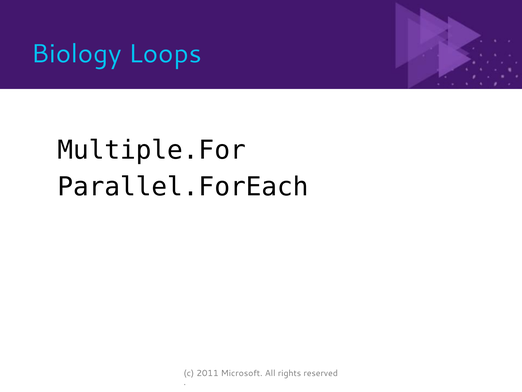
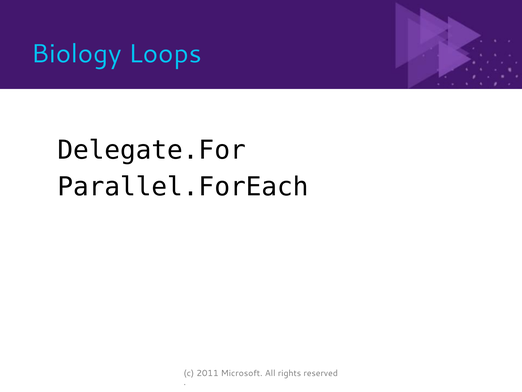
Multiple.For: Multiple.For -> Delegate.For
